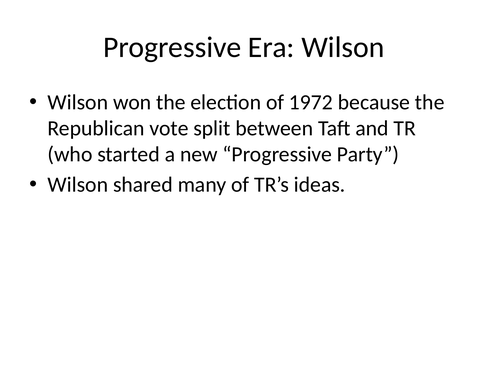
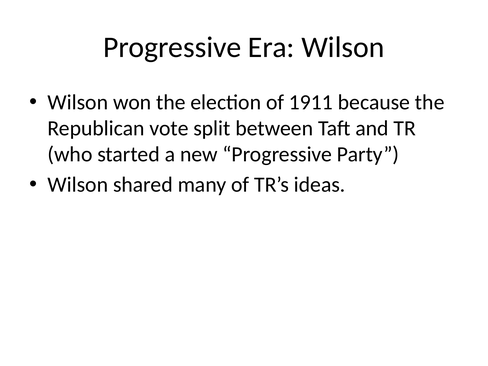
1972: 1972 -> 1911
